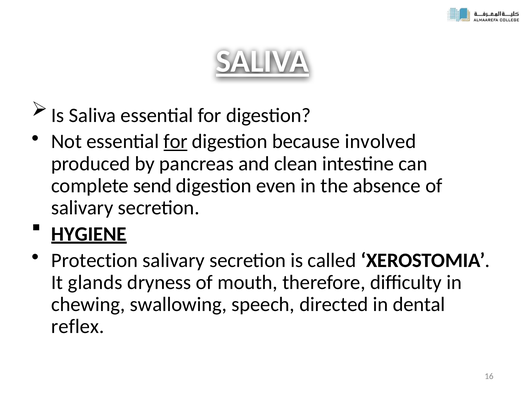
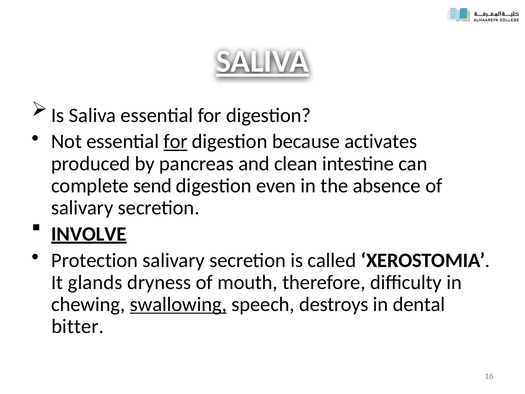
involved: involved -> activates
HYGIENE: HYGIENE -> INVOLVE
swallowing underline: none -> present
directed: directed -> destroys
reflex: reflex -> bitter
